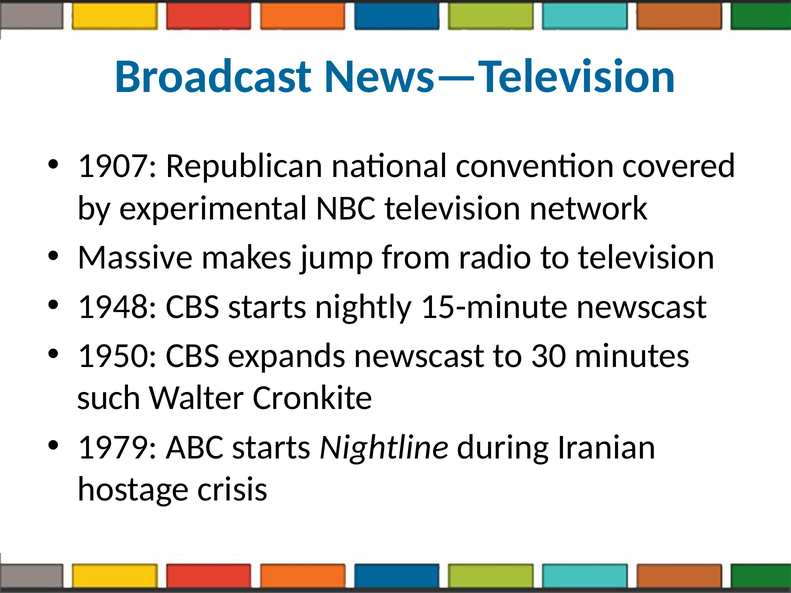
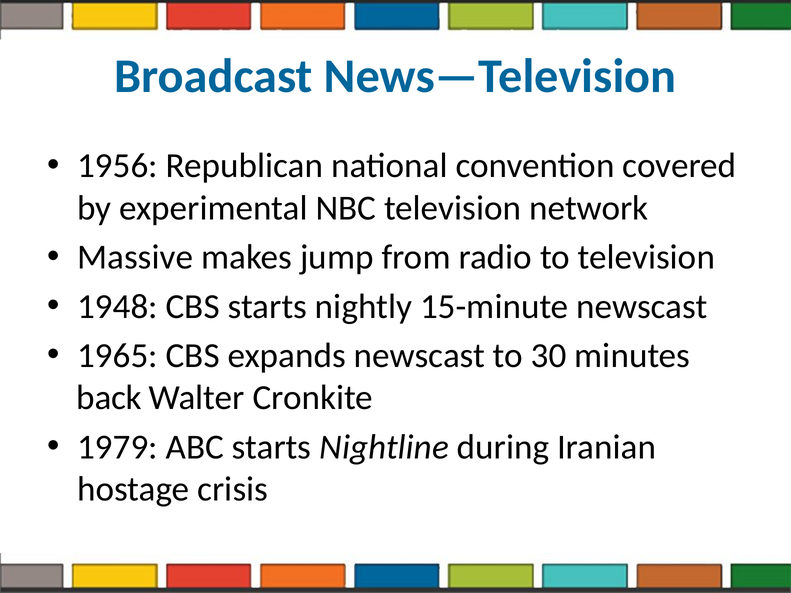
1907: 1907 -> 1956
1950: 1950 -> 1965
such: such -> back
